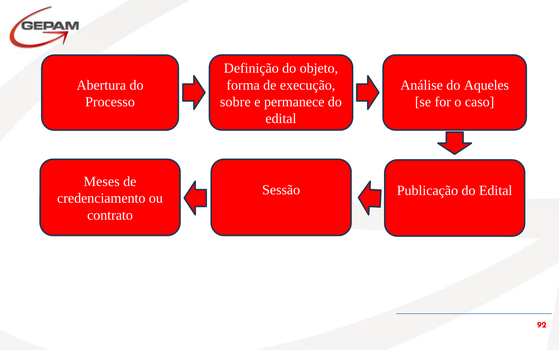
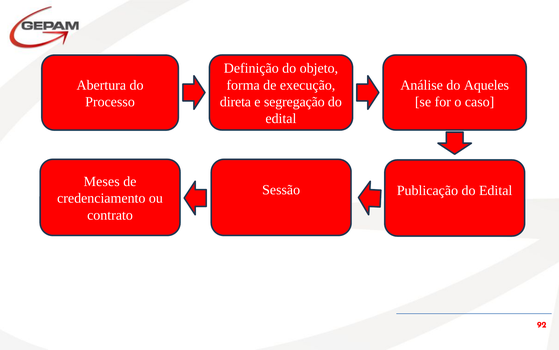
sobre: sobre -> direta
permanece: permanece -> segregação
